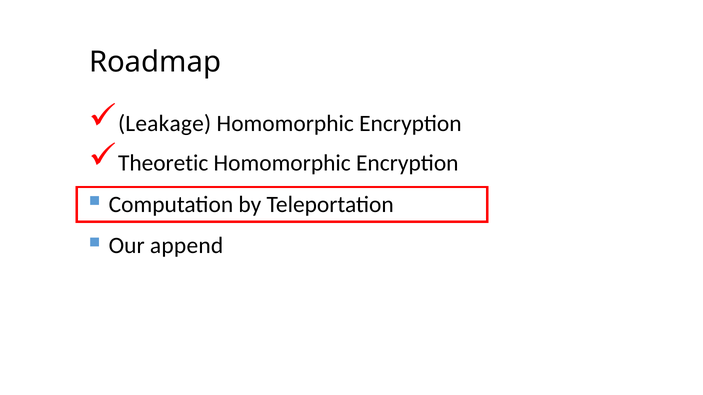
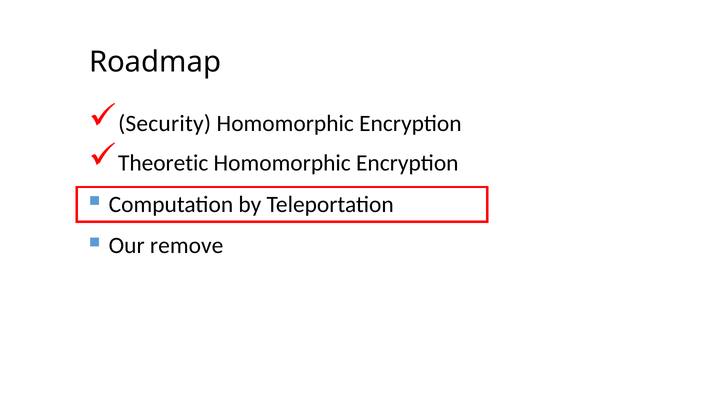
Leakage: Leakage -> Security
append: append -> remove
